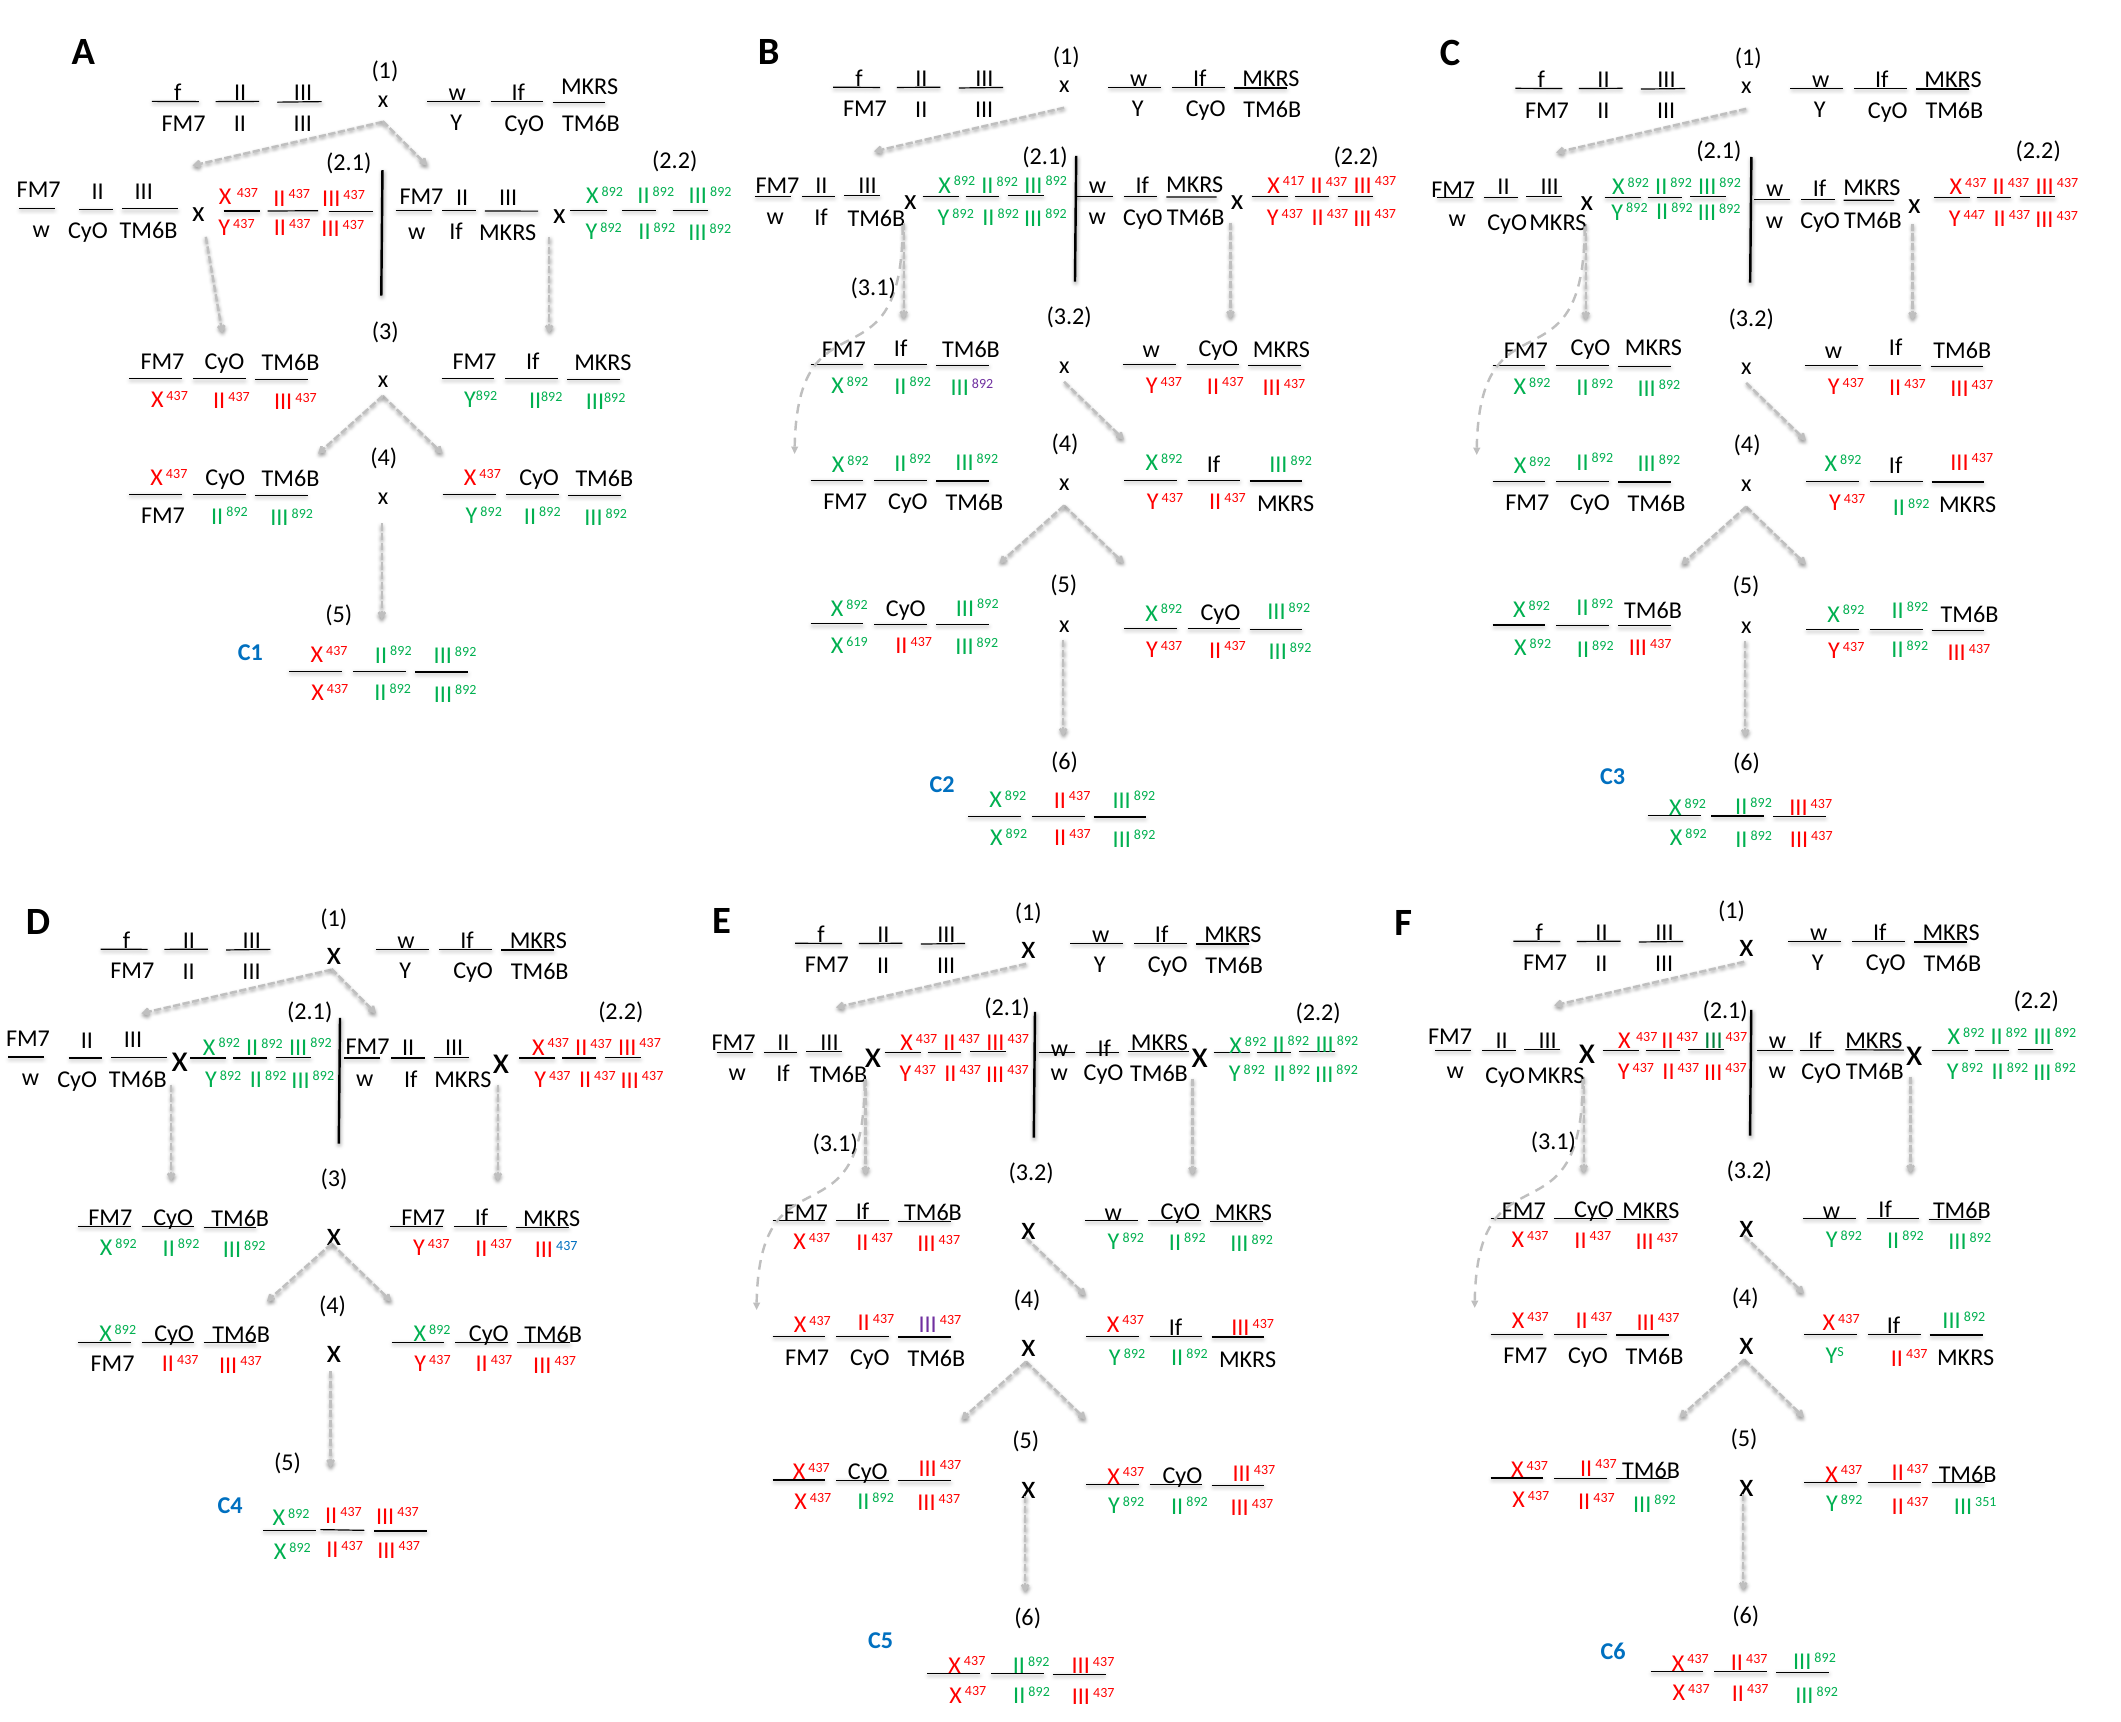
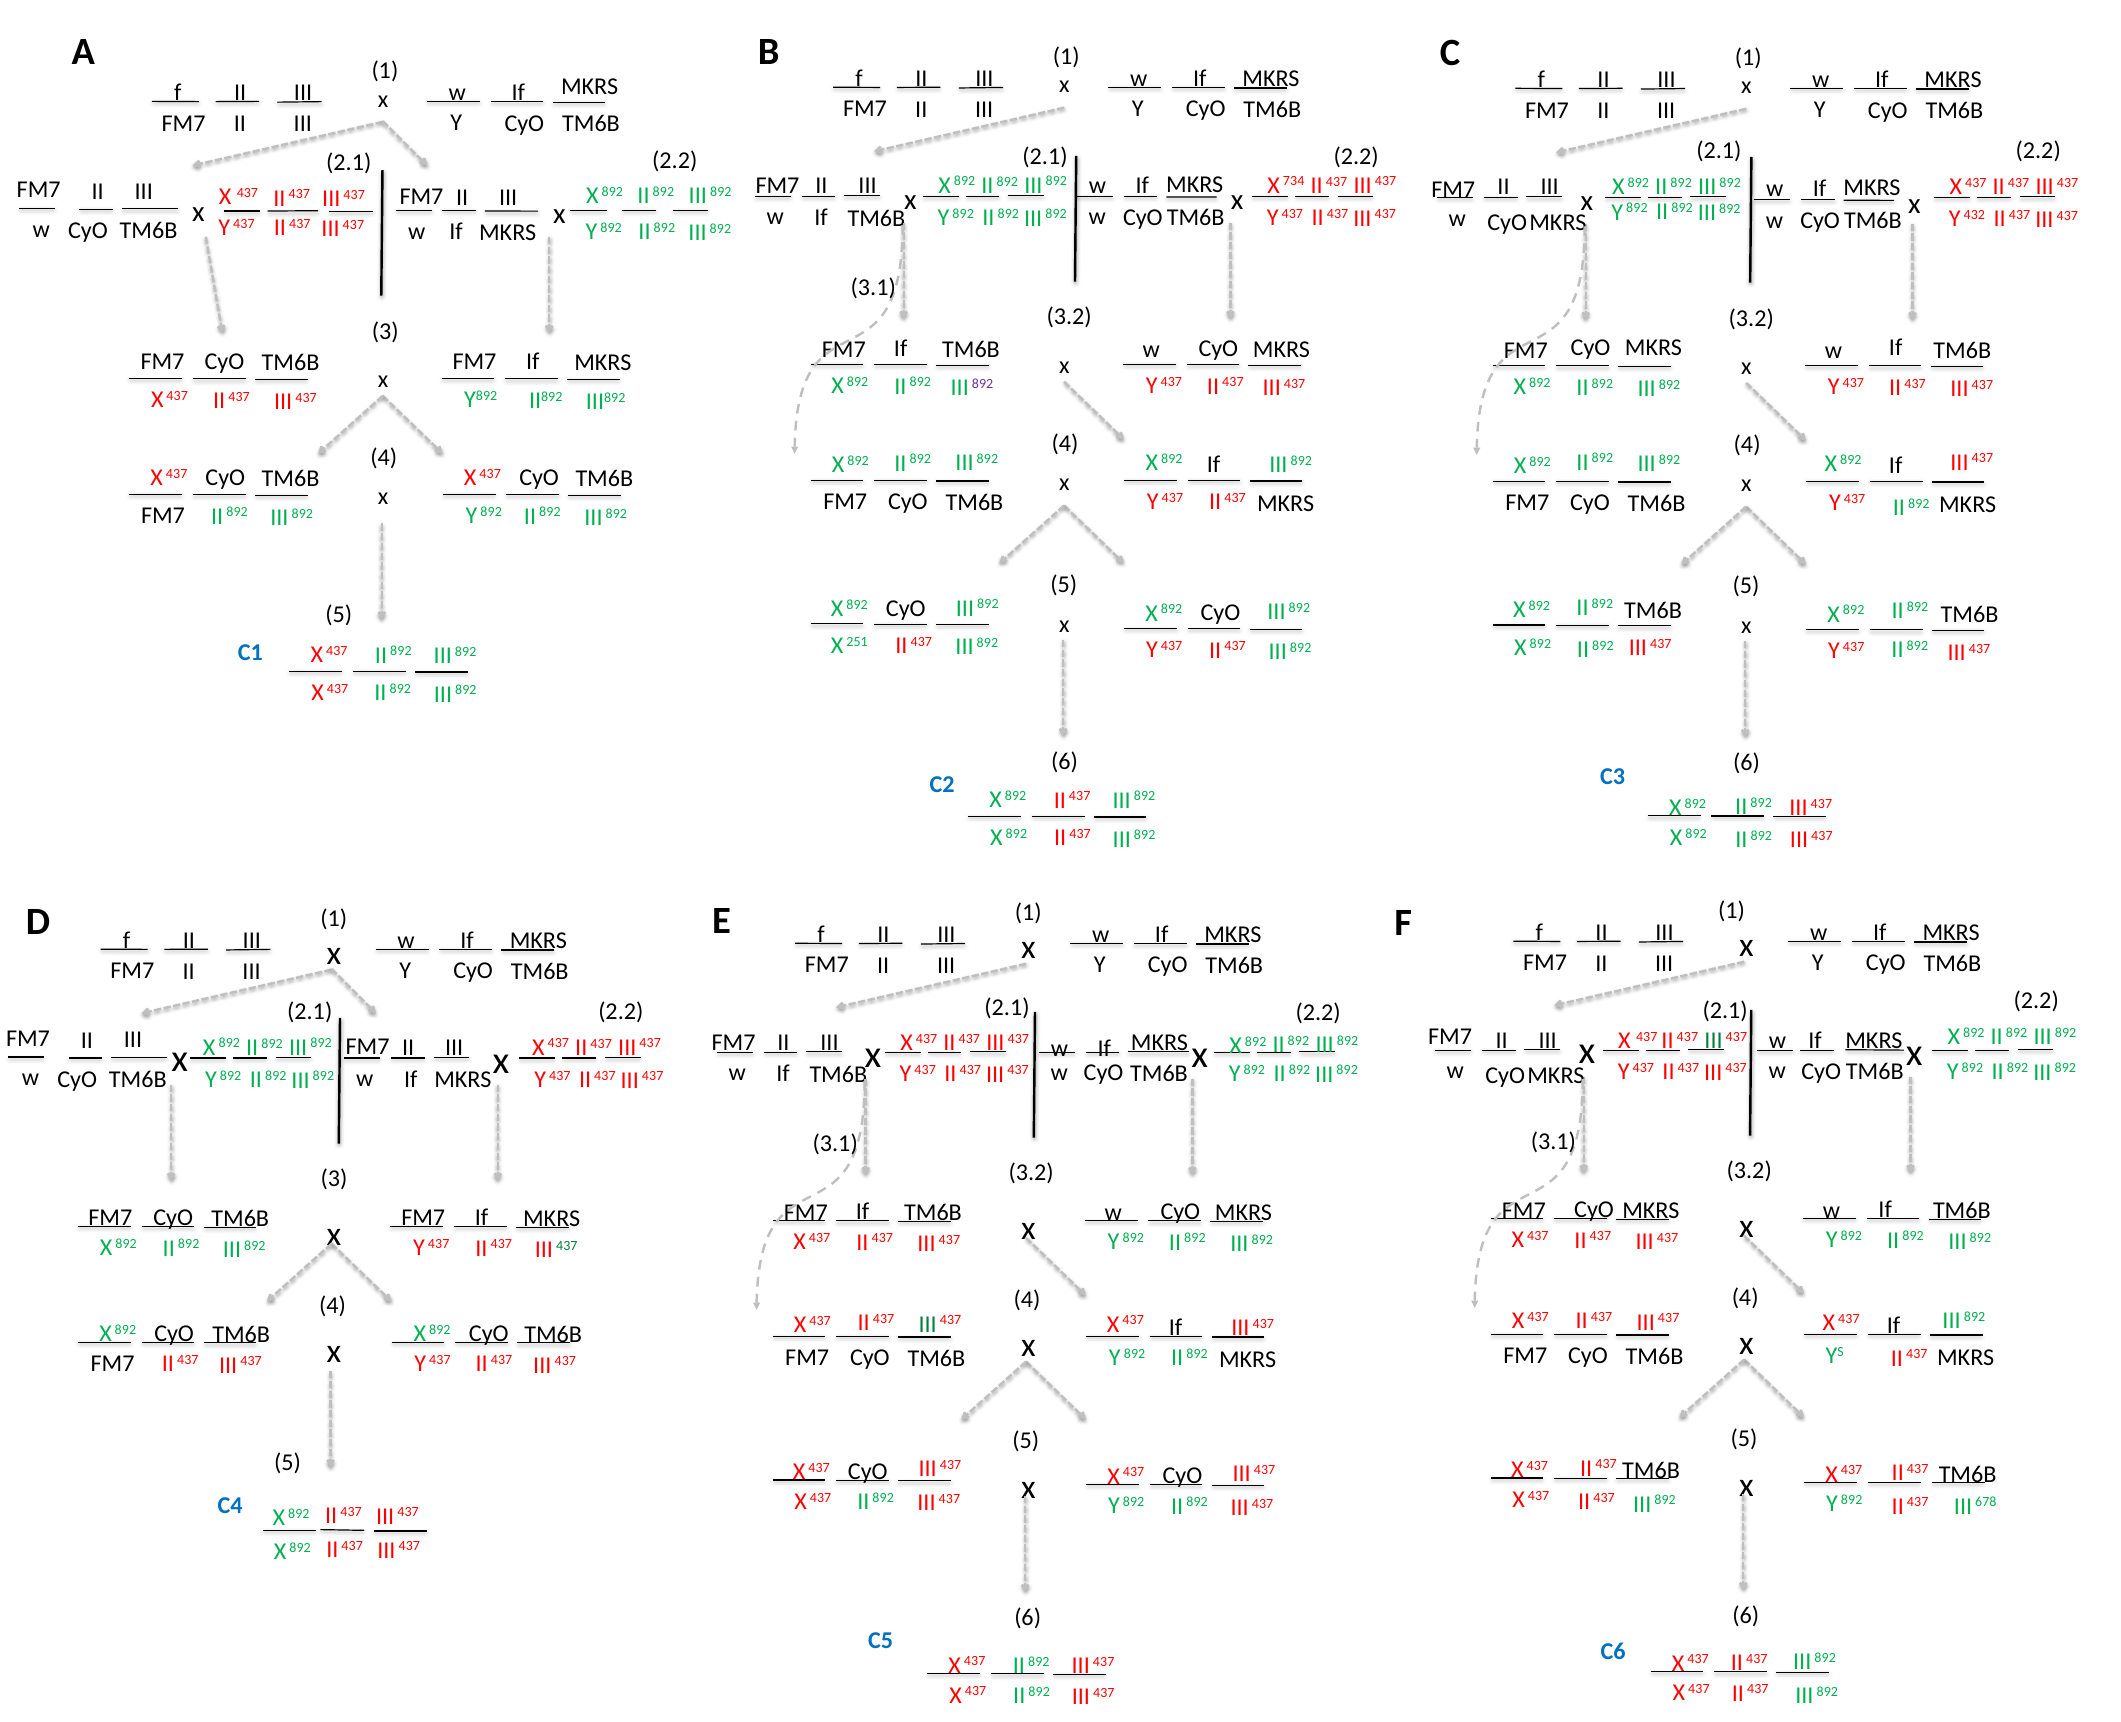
417: 417 -> 734
447: 447 -> 432
619: 619 -> 251
437 at (567, 1246) colour: blue -> green
III at (928, 1325) colour: purple -> green
351: 351 -> 678
